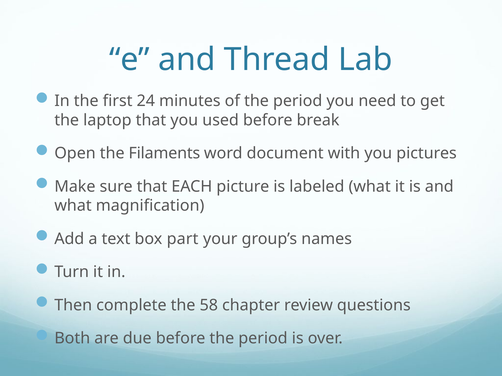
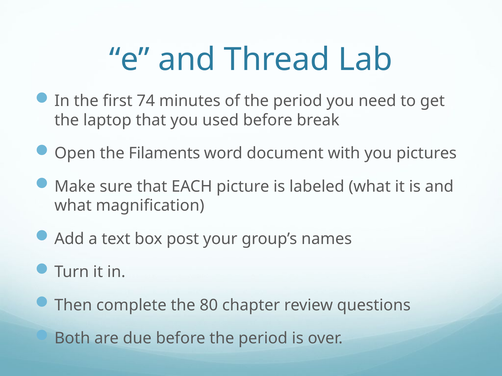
24: 24 -> 74
part: part -> post
58: 58 -> 80
